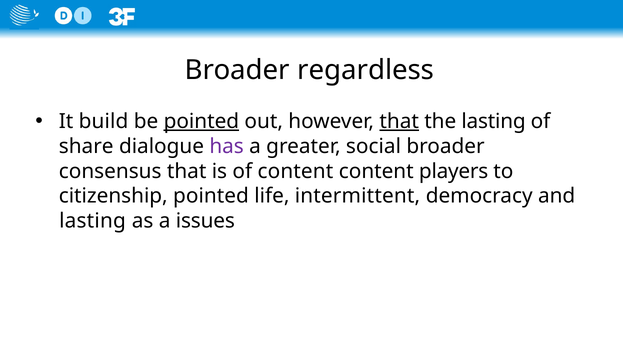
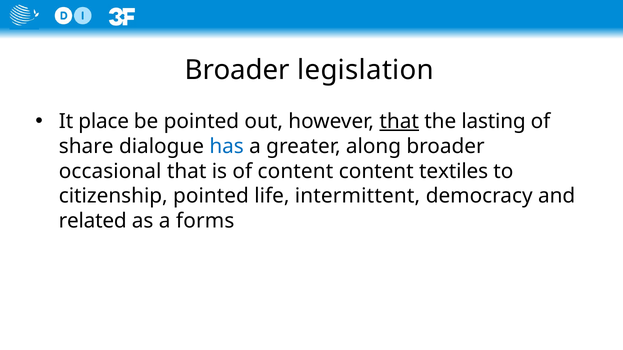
regardless: regardless -> legislation
build: build -> place
pointed at (201, 122) underline: present -> none
has colour: purple -> blue
social: social -> along
consensus: consensus -> occasional
players: players -> textiles
lasting at (93, 221): lasting -> related
issues: issues -> forms
